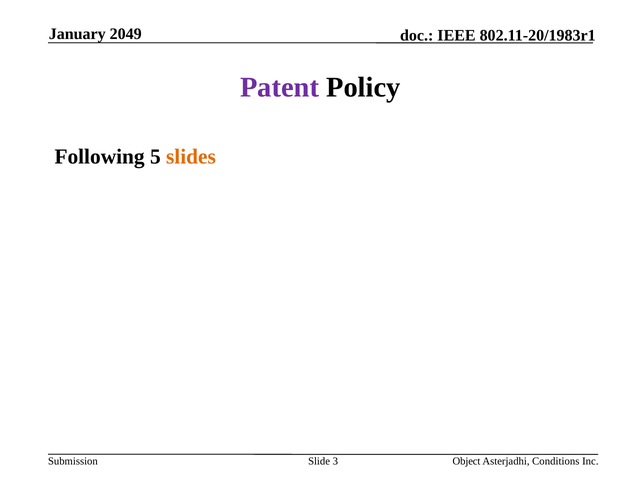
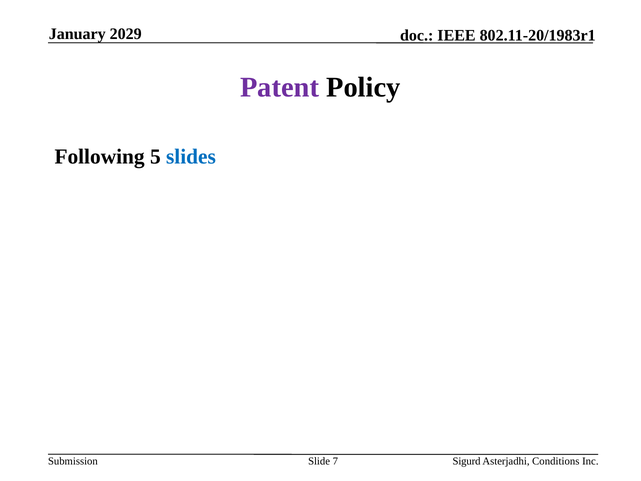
2049: 2049 -> 2029
slides colour: orange -> blue
3: 3 -> 7
Object: Object -> Sigurd
